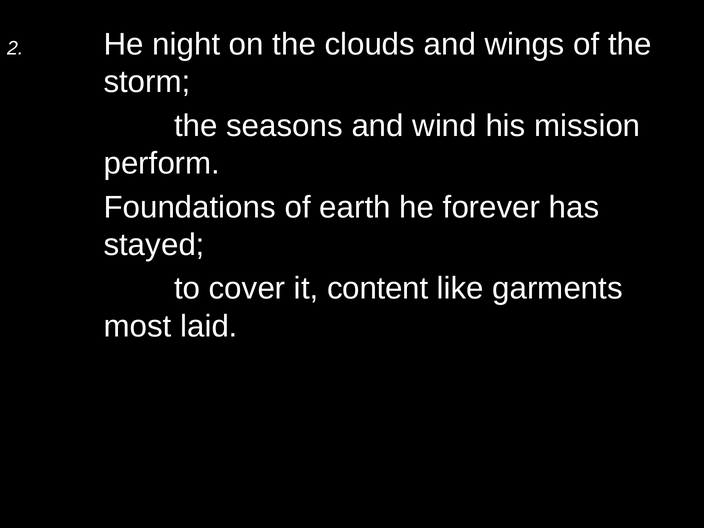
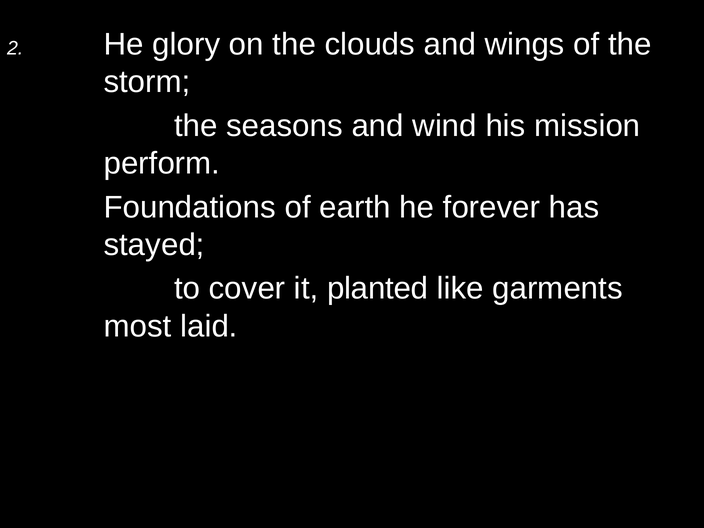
night: night -> glory
content: content -> planted
